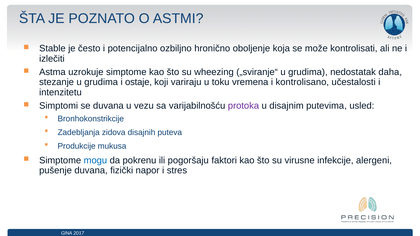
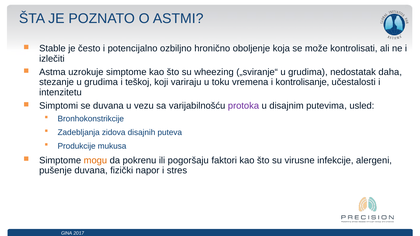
ostaje: ostaje -> teškoj
kontrolisano: kontrolisano -> kontrolisanje
mogu colour: blue -> orange
